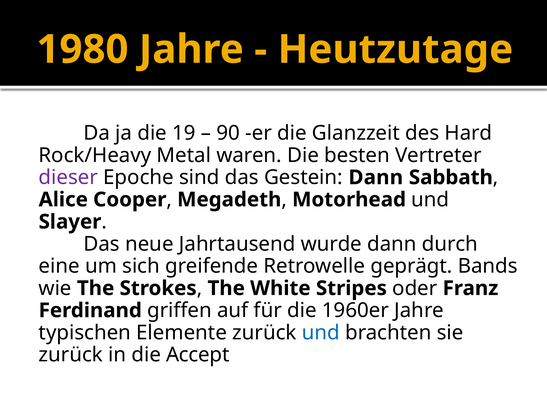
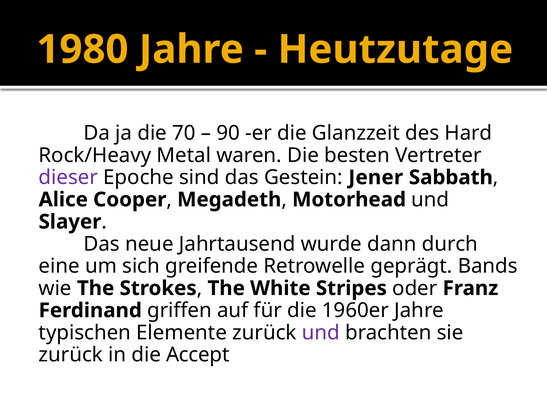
19: 19 -> 70
Gestein Dann: Dann -> Jener
und at (321, 333) colour: blue -> purple
